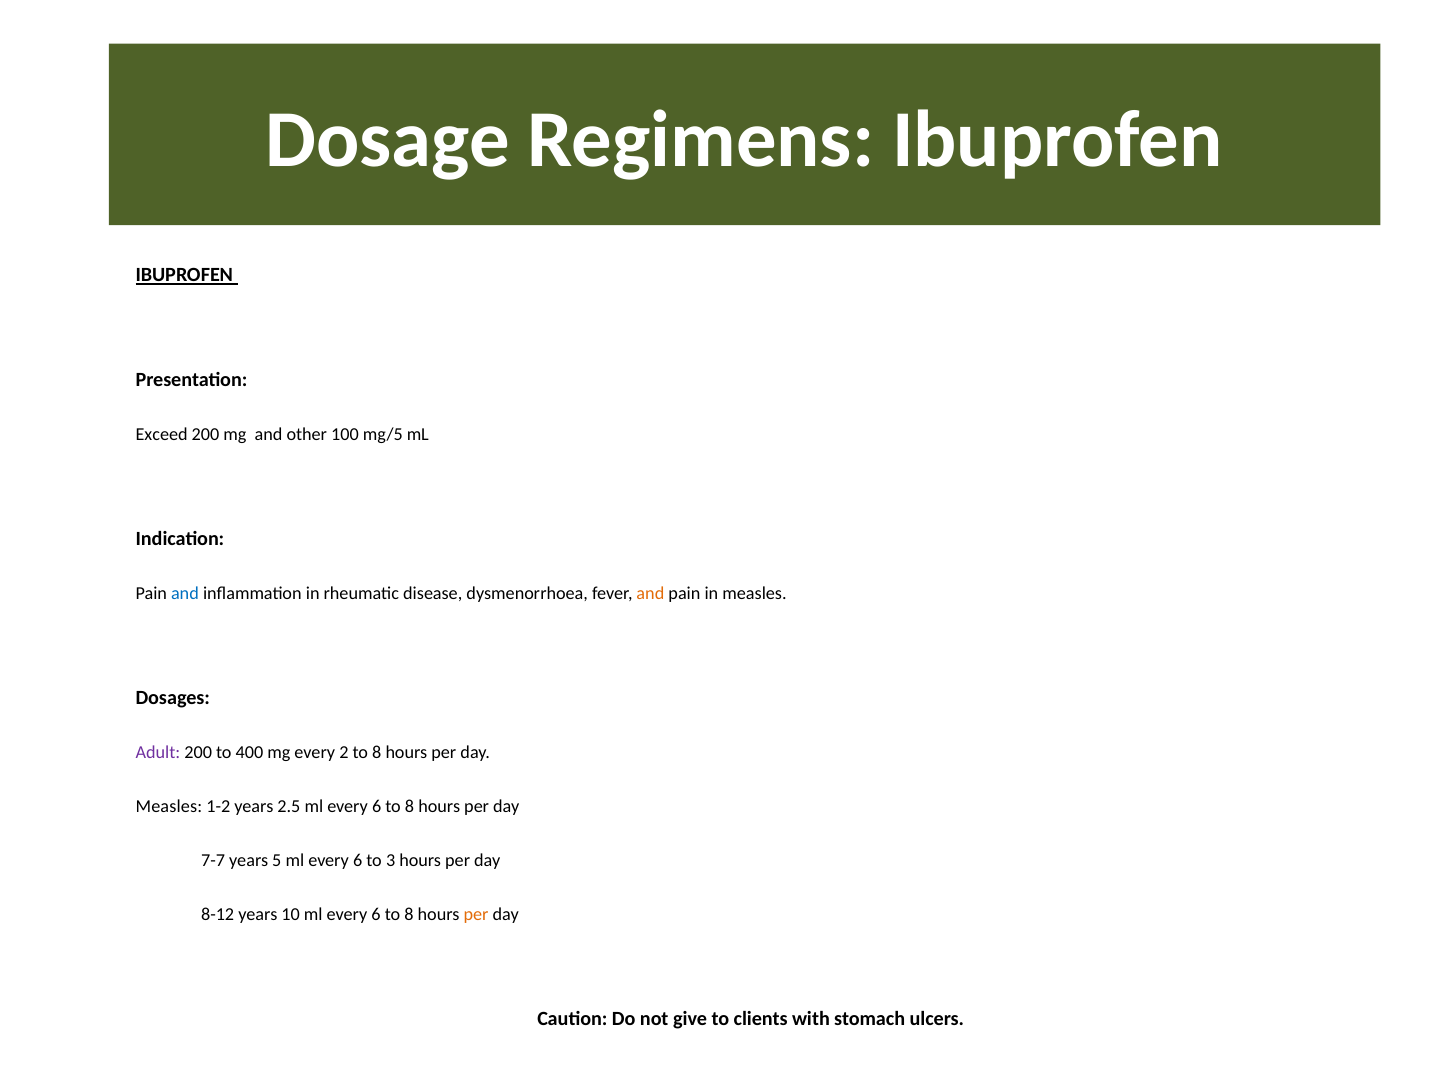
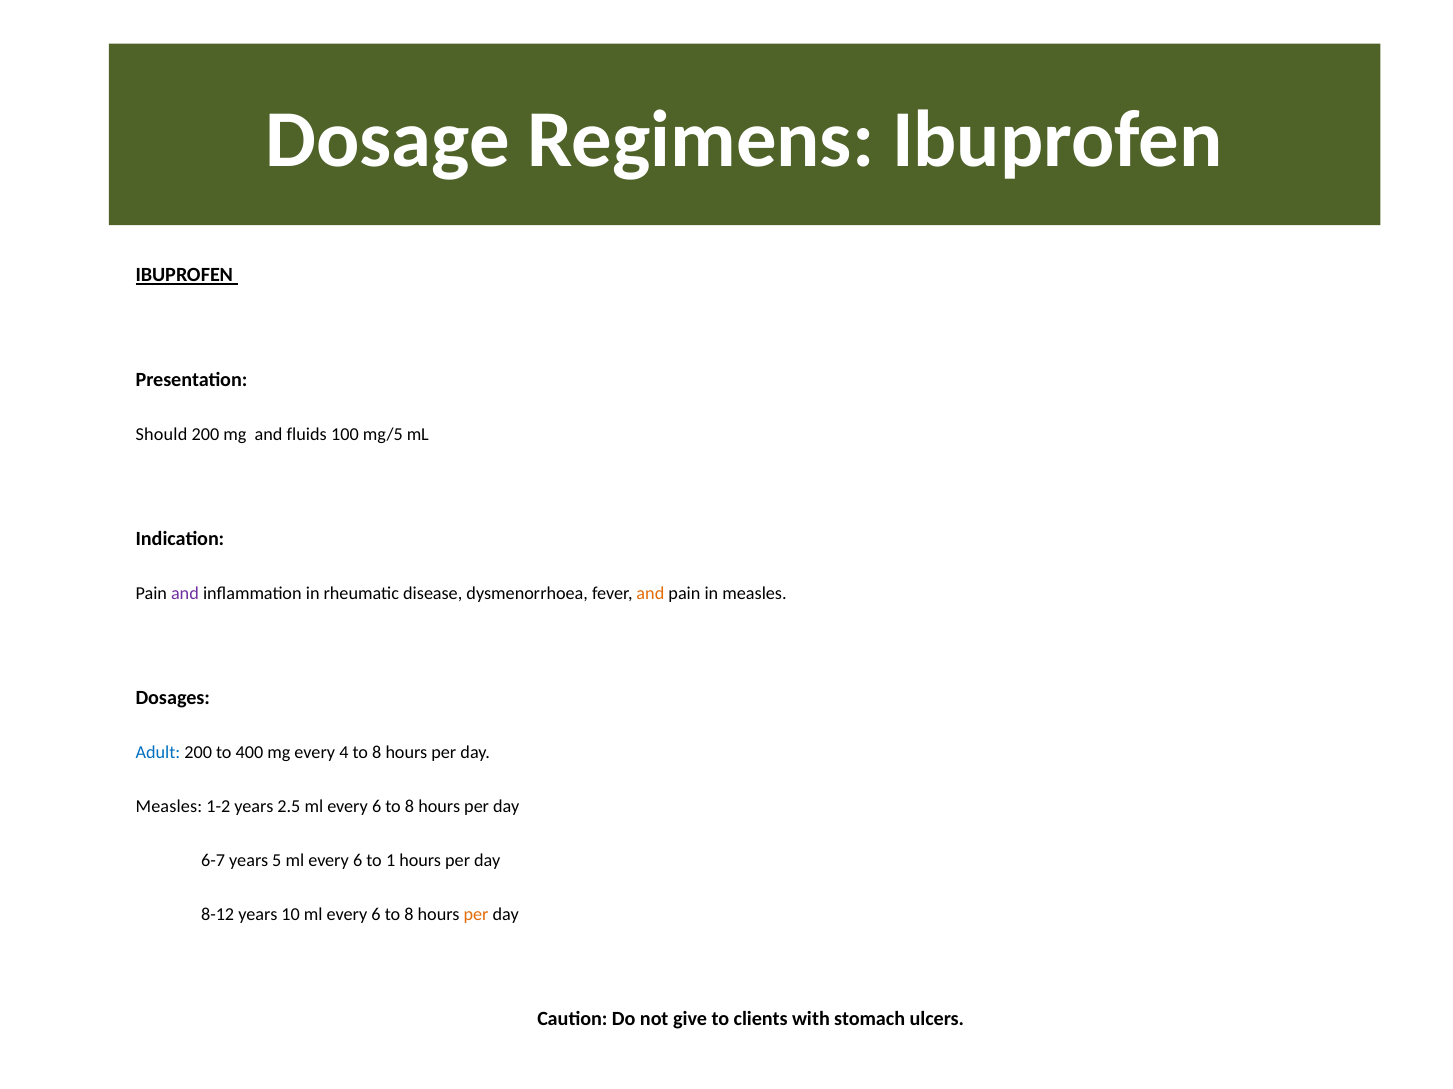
Exceed: Exceed -> Should
other: other -> fluids
and at (185, 594) colour: blue -> purple
Adult colour: purple -> blue
2: 2 -> 4
7-7: 7-7 -> 6-7
3: 3 -> 1
